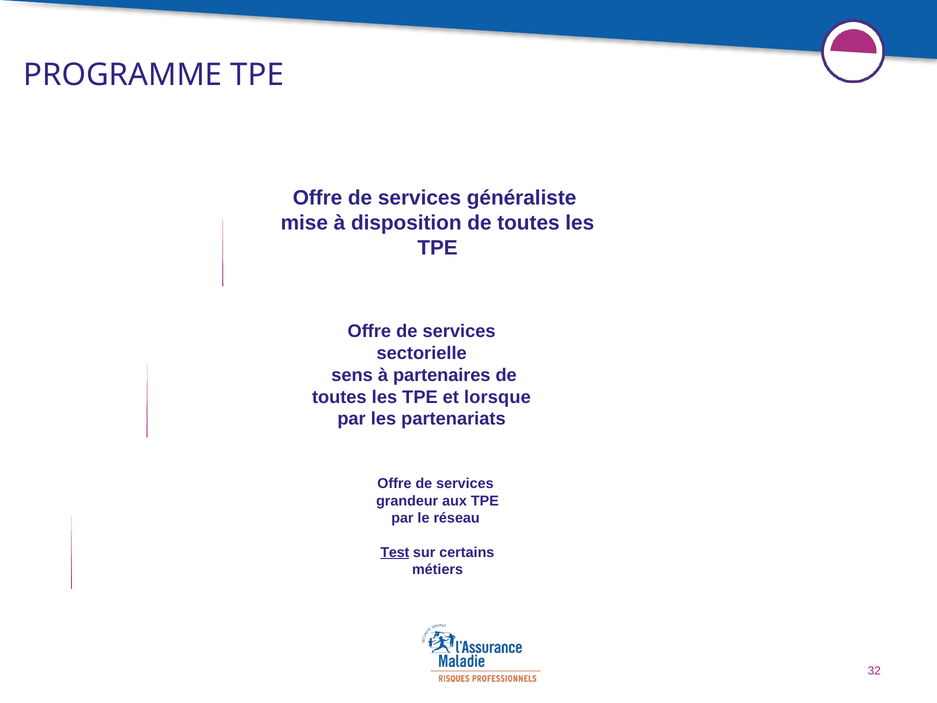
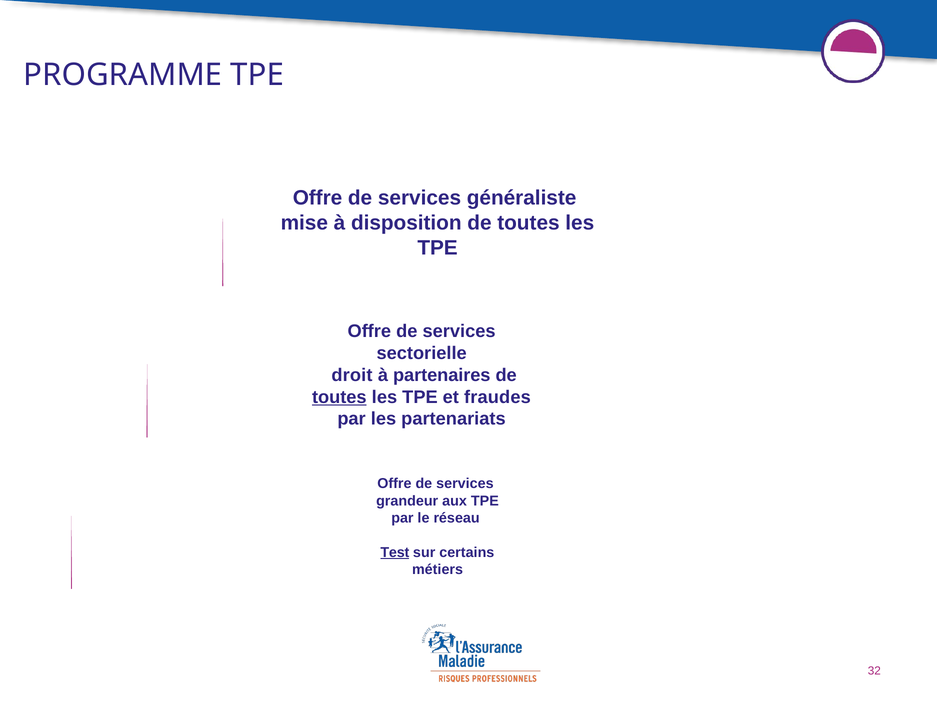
sens: sens -> droit
toutes at (339, 397) underline: none -> present
lorsque: lorsque -> fraudes
